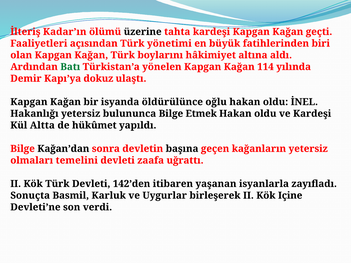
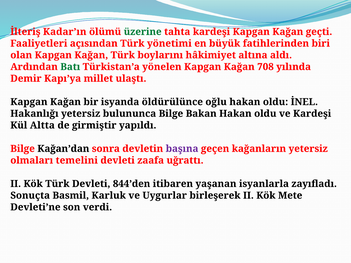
üzerine colour: black -> green
114: 114 -> 708
dokuz: dokuz -> millet
Etmek: Etmek -> Bakan
hükûmet: hükûmet -> girmiştir
başına colour: black -> purple
142’den: 142’den -> 844’den
Içine: Içine -> Mete
